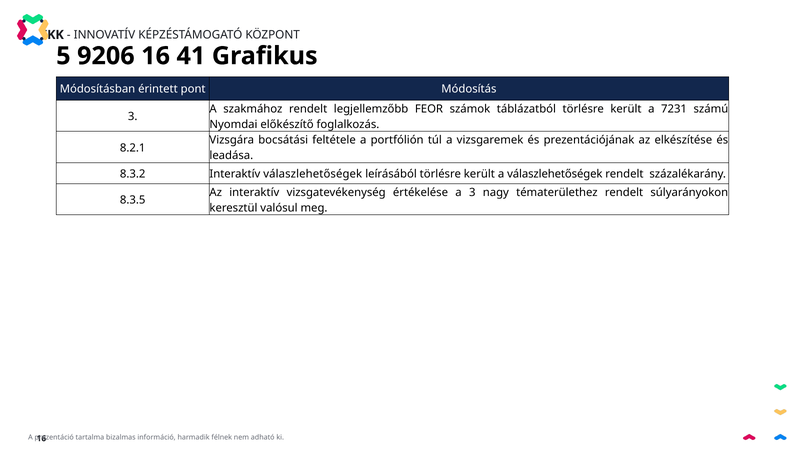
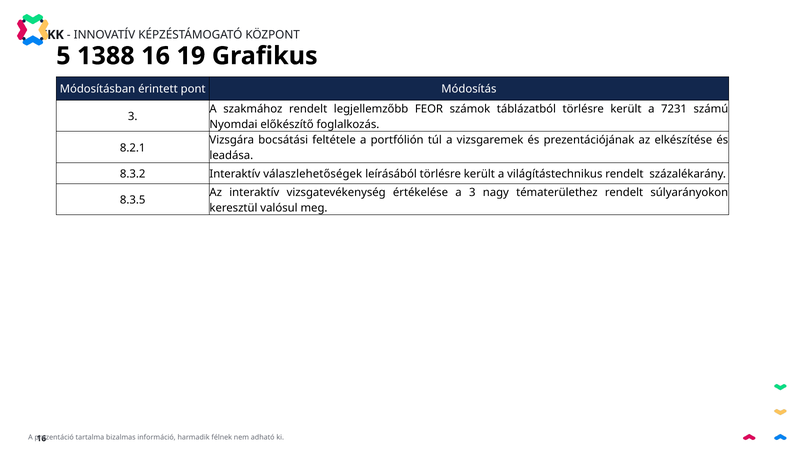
9206: 9206 -> 1388
41: 41 -> 19
a válaszlehetőségek: válaszlehetőségek -> világítástechnikus
